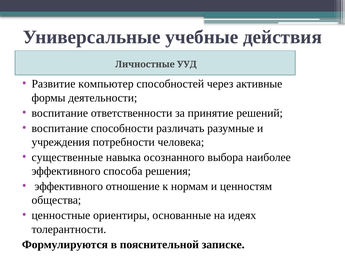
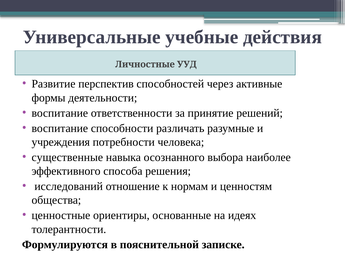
компьютер: компьютер -> перспектив
эффективного at (69, 186): эффективного -> исследований
